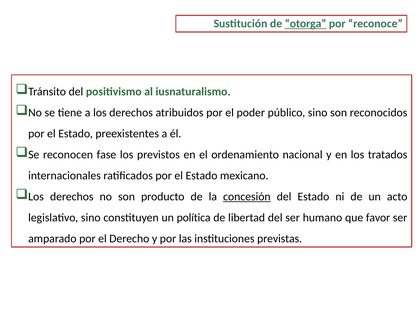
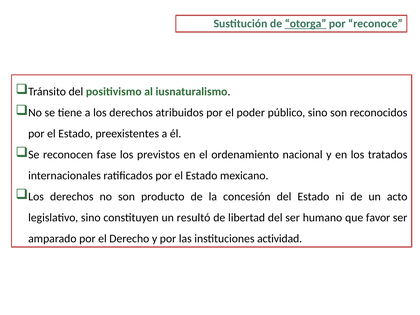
concesión underline: present -> none
política: política -> resultó
previstas: previstas -> actividad
